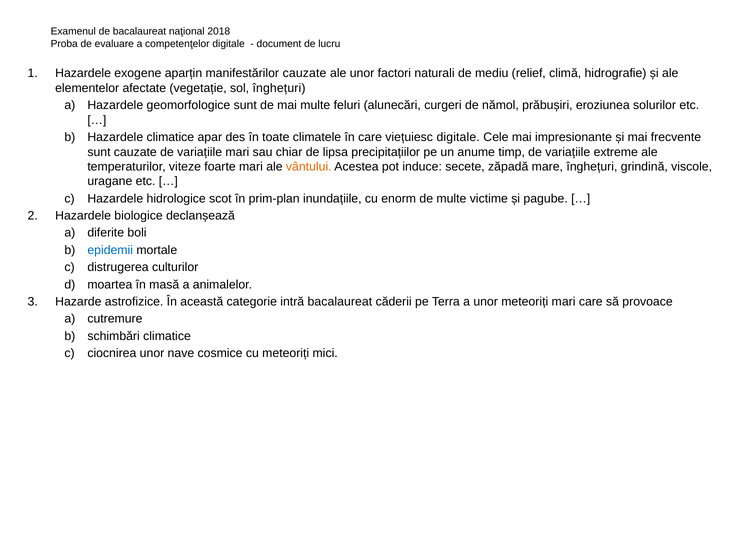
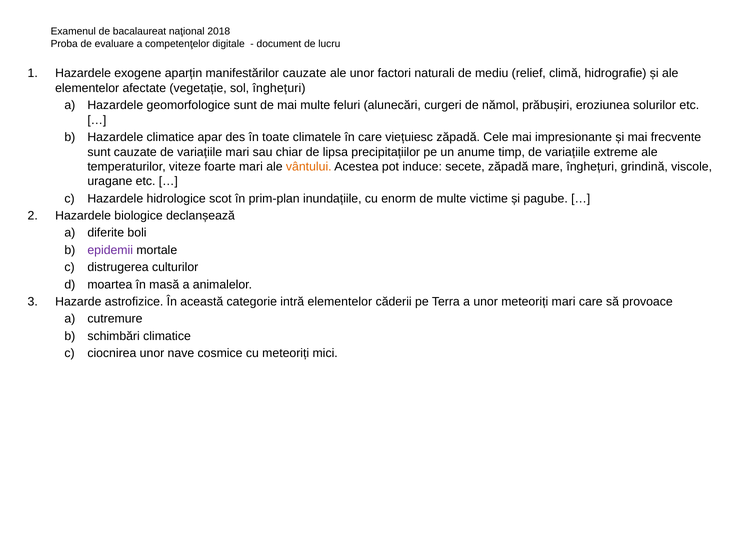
viețuiesc digitale: digitale -> zăpadă
epidemii colour: blue -> purple
intră bacalaureat: bacalaureat -> elementelor
